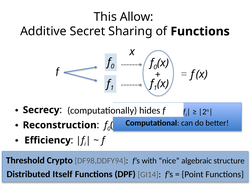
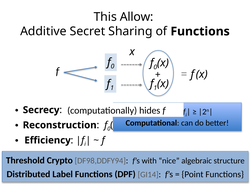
Itself: Itself -> Label
